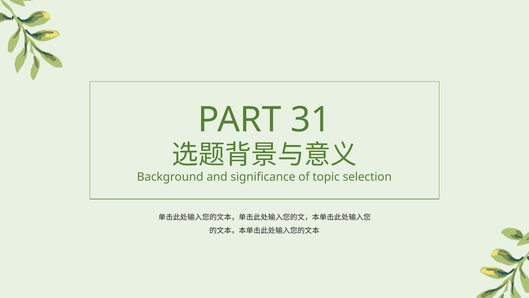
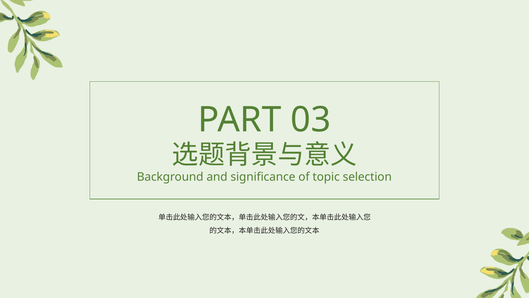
31: 31 -> 03
